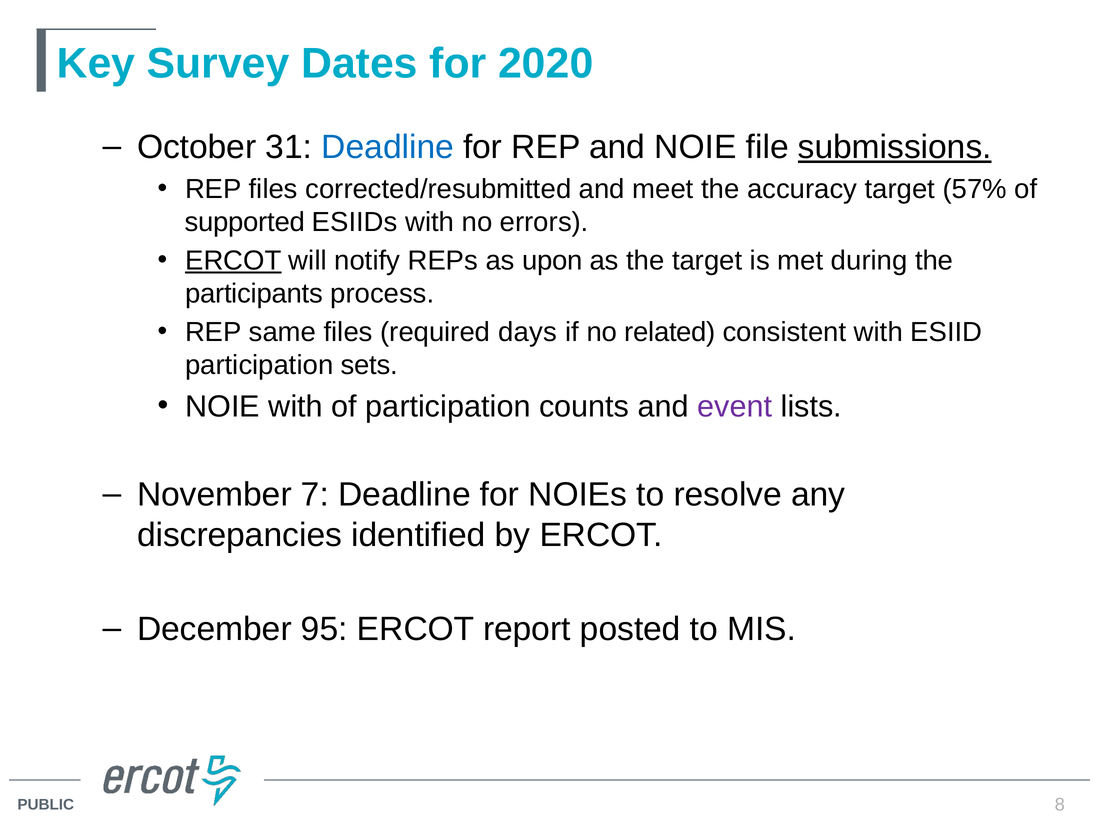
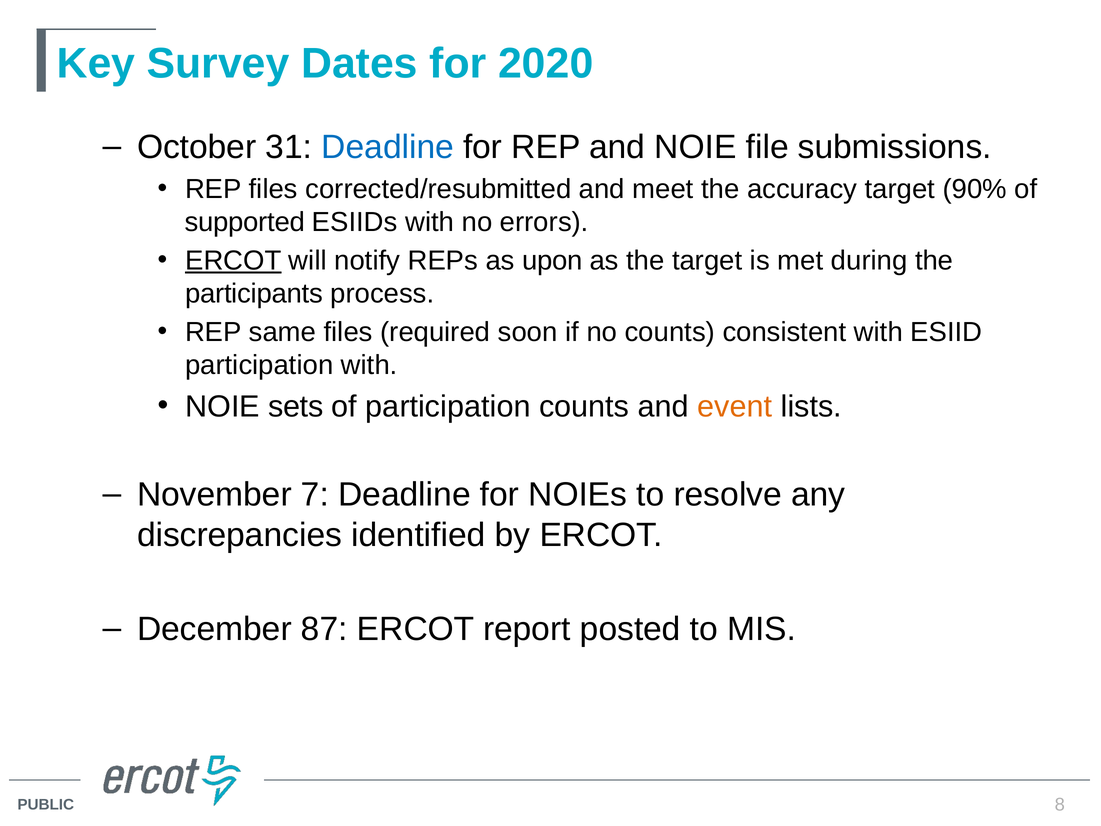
submissions underline: present -> none
57%: 57% -> 90%
days: days -> soon
no related: related -> counts
participation sets: sets -> with
NOIE with: with -> sets
event colour: purple -> orange
95: 95 -> 87
